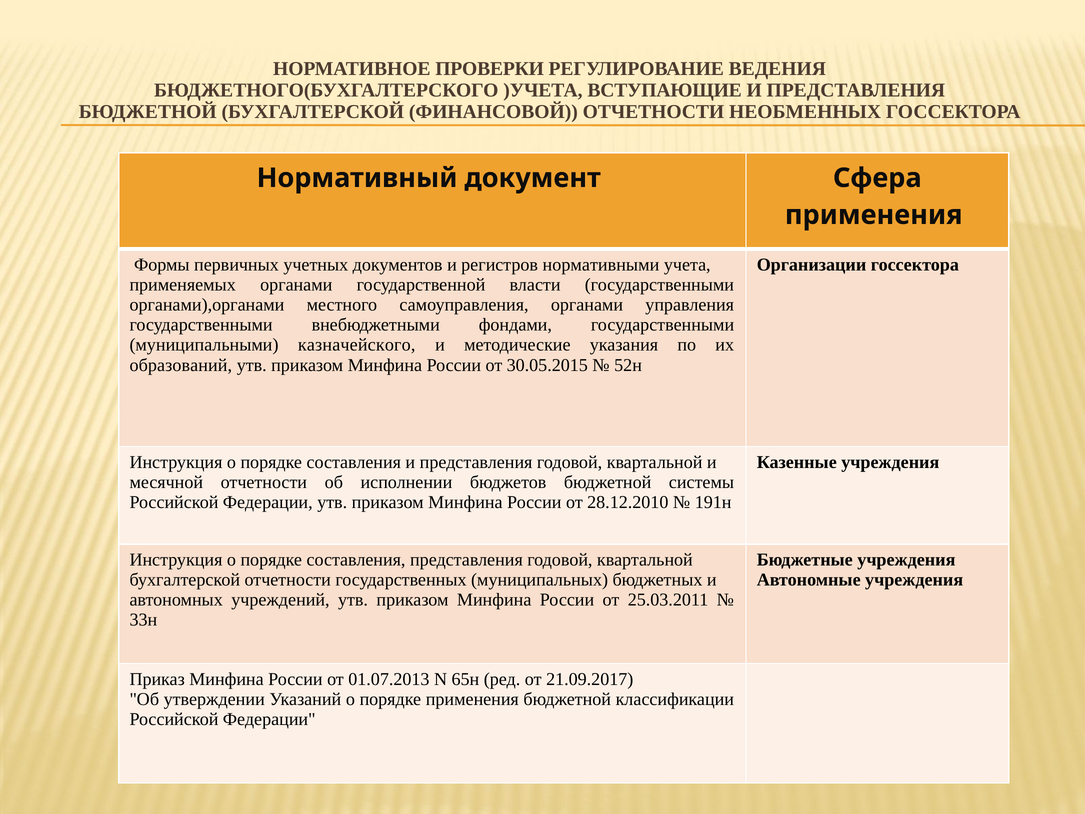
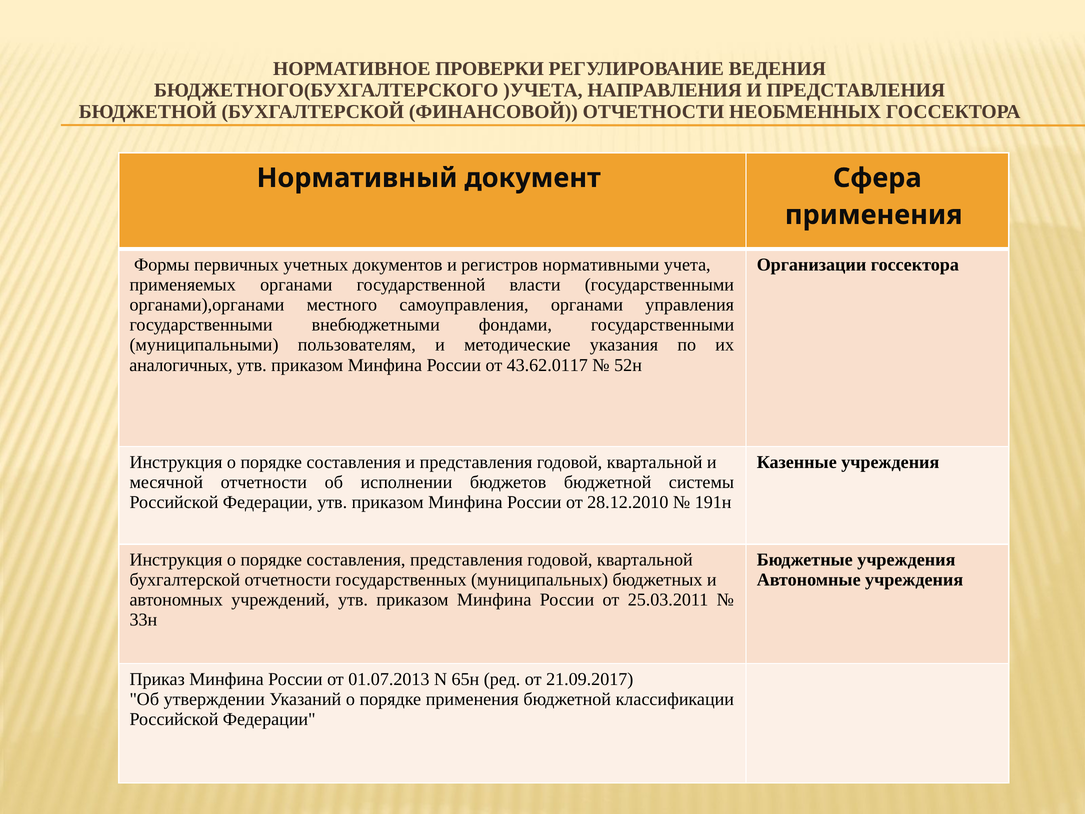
ВСТУПАЮЩИЕ: ВСТУПАЮЩИЕ -> НАПРАВЛЕНИЯ
казначейского: казначейского -> пользователям
образований: образований -> аналогичных
30.05.2015: 30.05.2015 -> 43.62.0117
